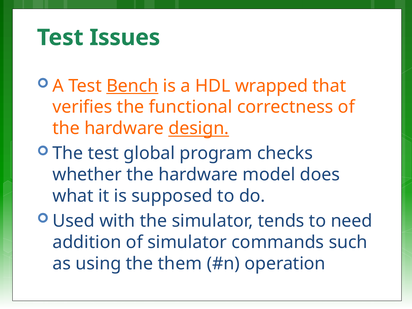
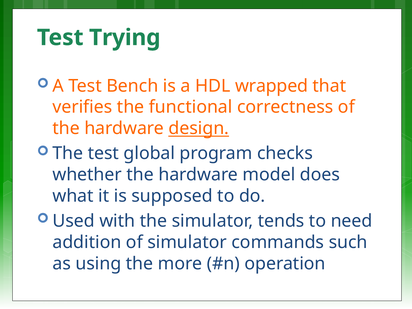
Issues: Issues -> Trying
Bench underline: present -> none
them: them -> more
